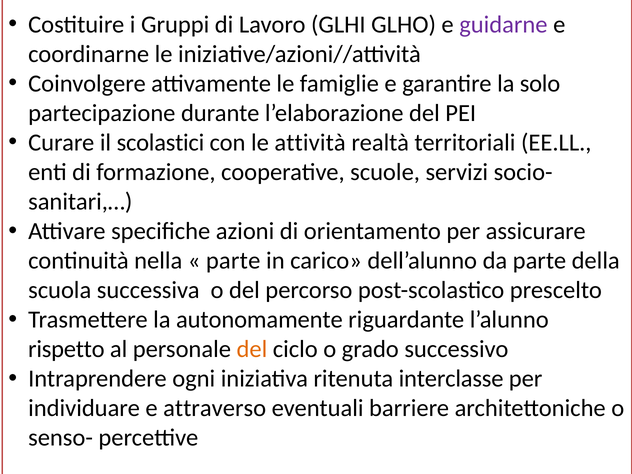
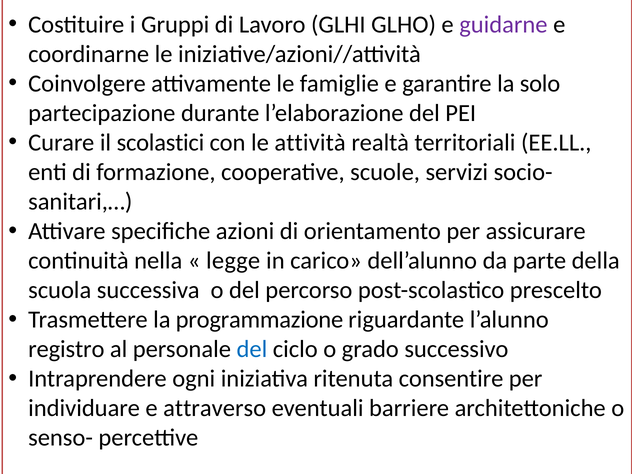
parte at (233, 261): parte -> legge
autonomamente: autonomamente -> programmazione
rispetto: rispetto -> registro
del at (252, 349) colour: orange -> blue
interclasse: interclasse -> consentire
